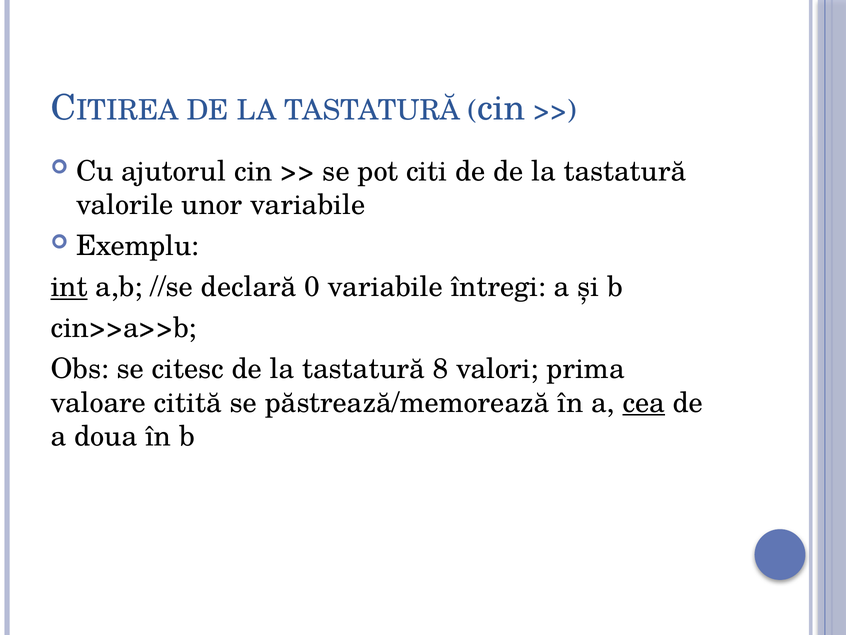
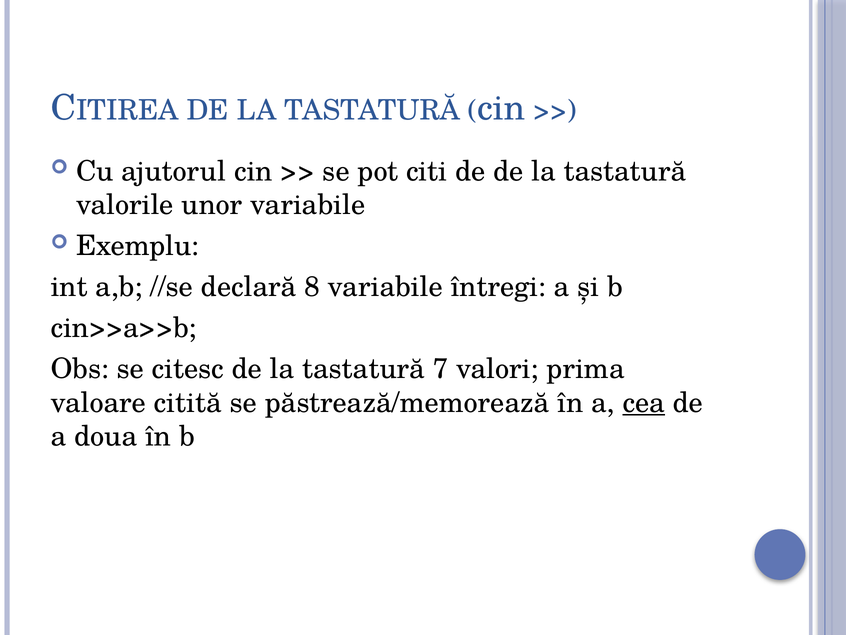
int underline: present -> none
0: 0 -> 8
8: 8 -> 7
